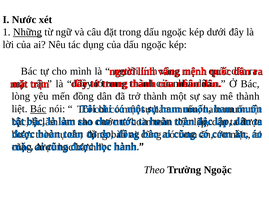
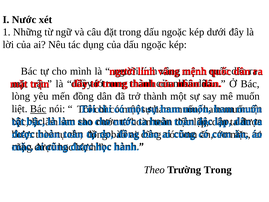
Những underline: present -> none
mê thành: thành -> muốn
Trường Ngoặc: Ngoặc -> Trong
